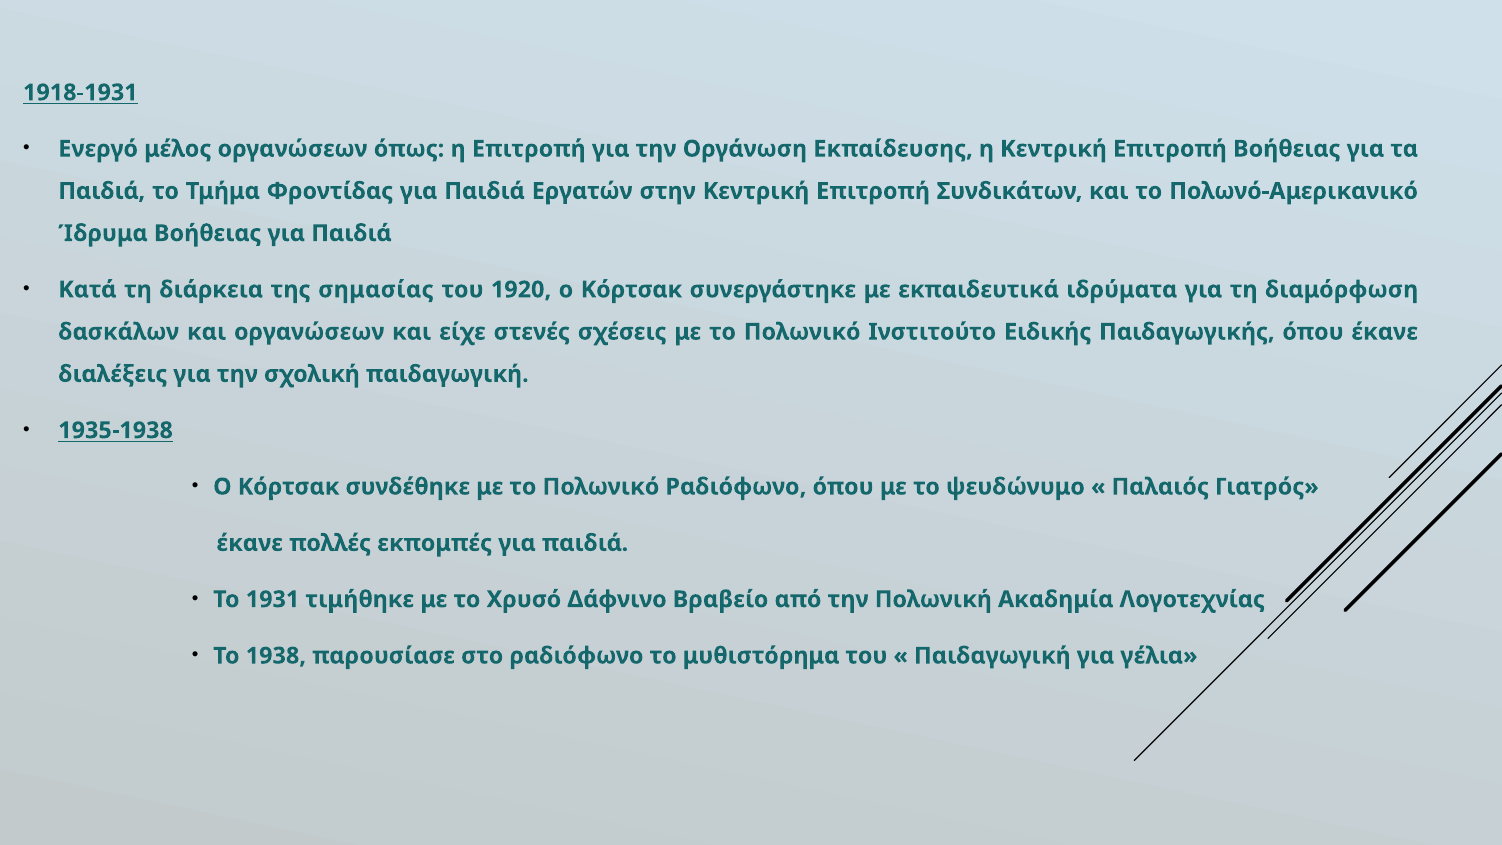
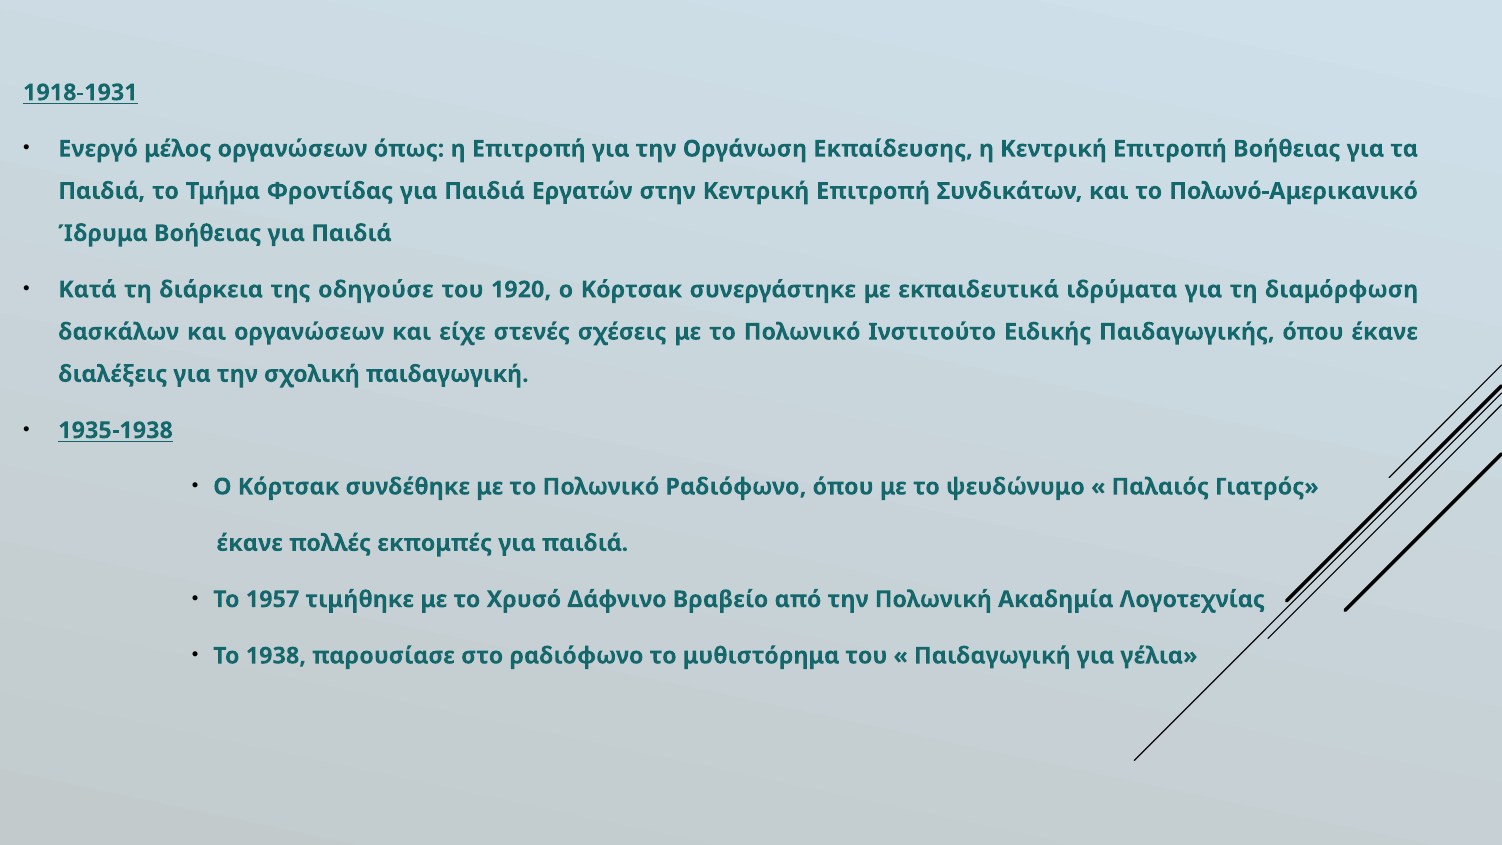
σημασίας: σημασίας -> οδηγούσε
1931: 1931 -> 1957
